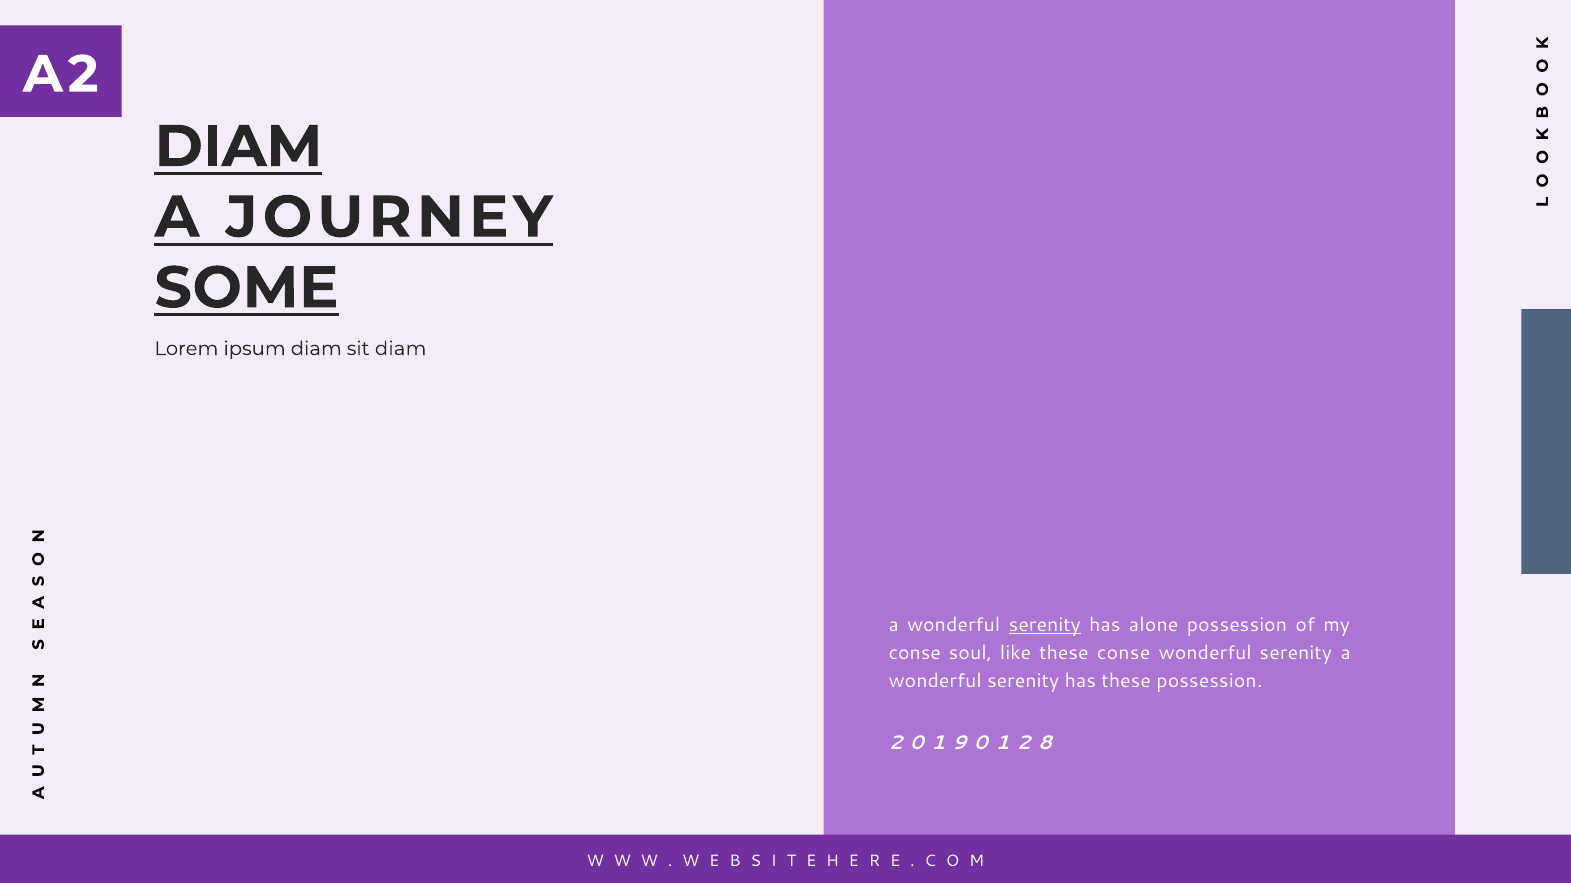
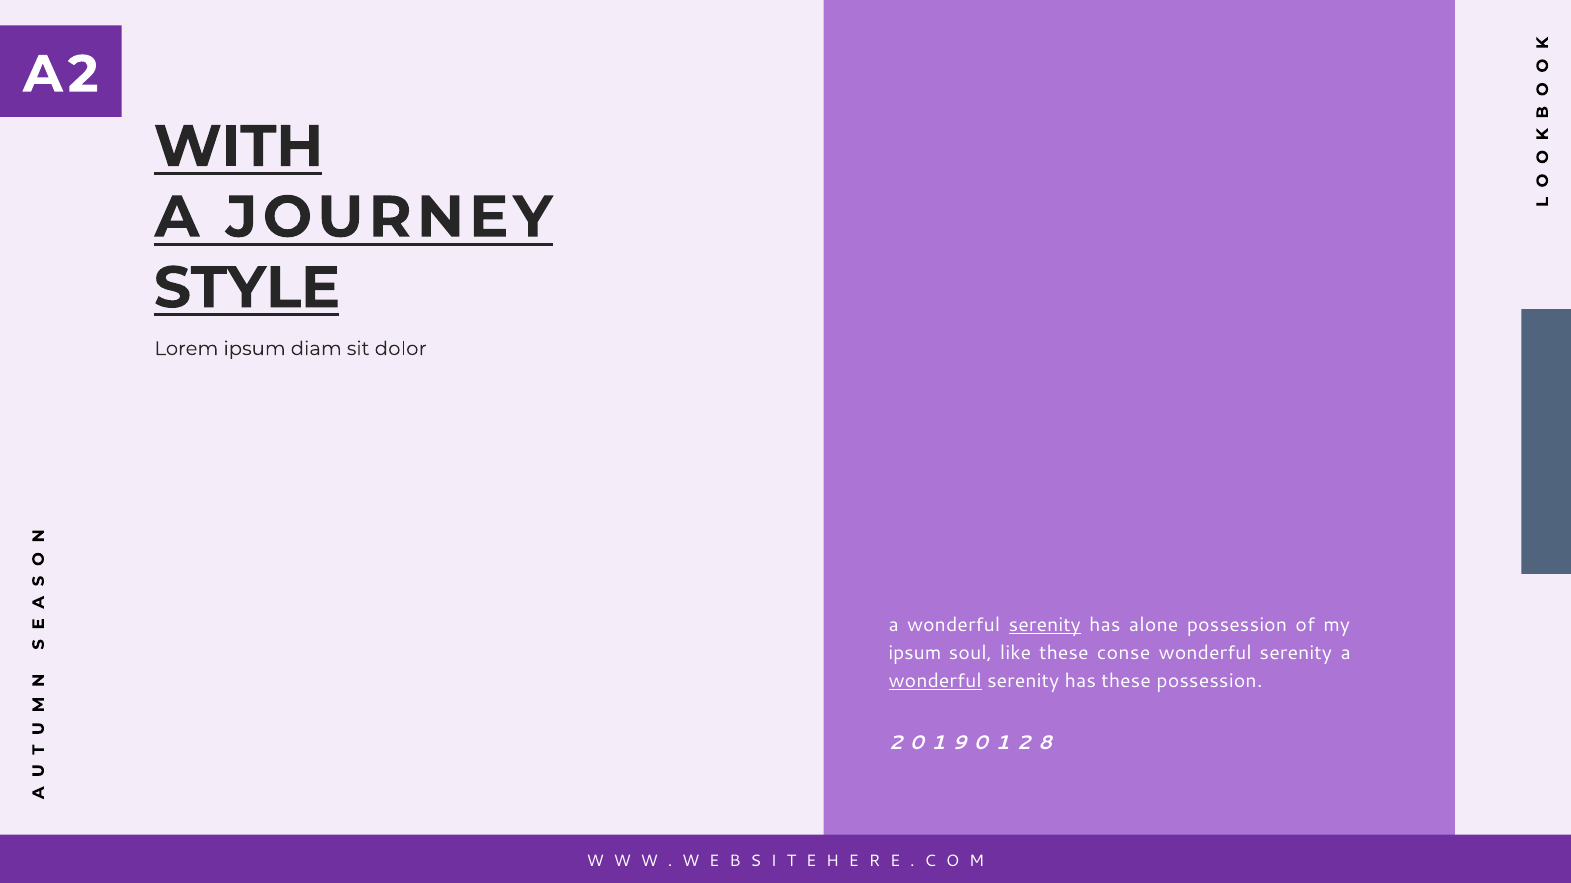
DIAM at (238, 147): DIAM -> WITH
SOME: SOME -> STYLE
sit diam: diam -> dolor
conse at (915, 653): conse -> ipsum
wonderful at (935, 682) underline: none -> present
